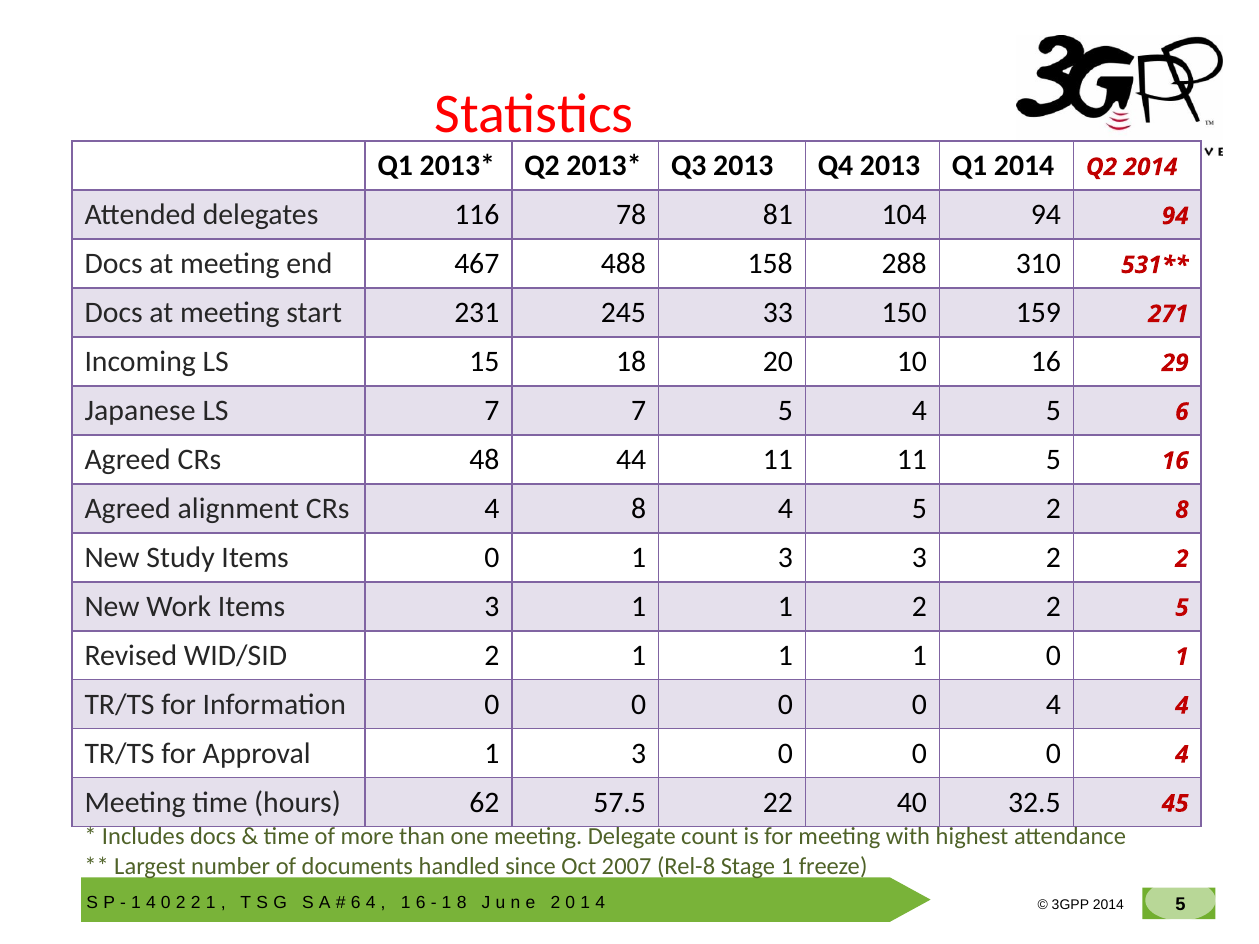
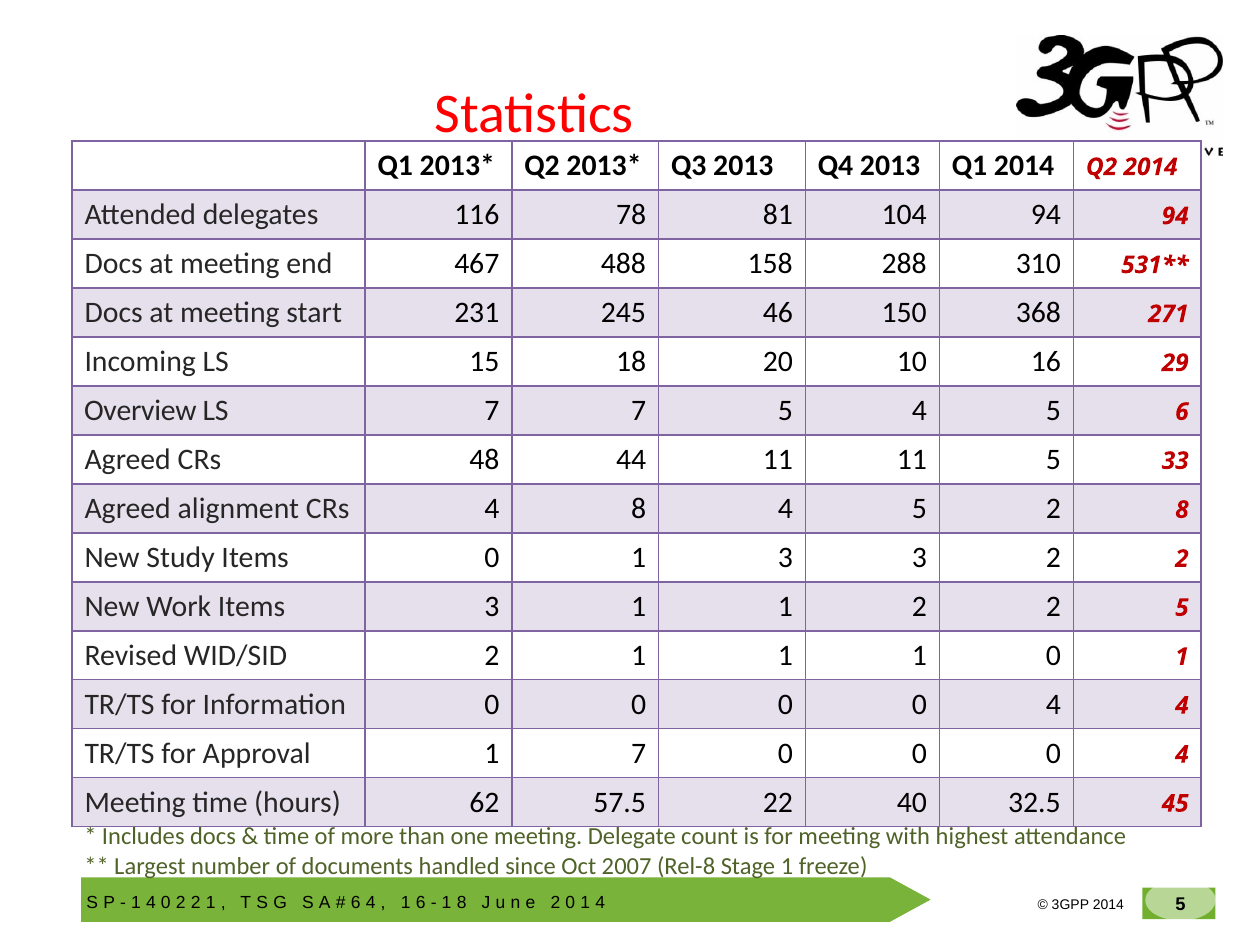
33: 33 -> 46
159: 159 -> 368
Japanese: Japanese -> Overview
5 16: 16 -> 33
Approval 1 3: 3 -> 7
